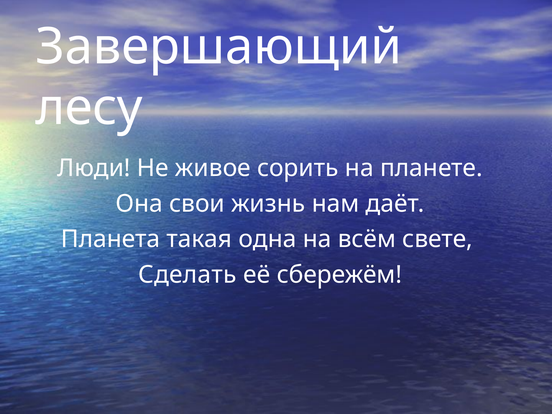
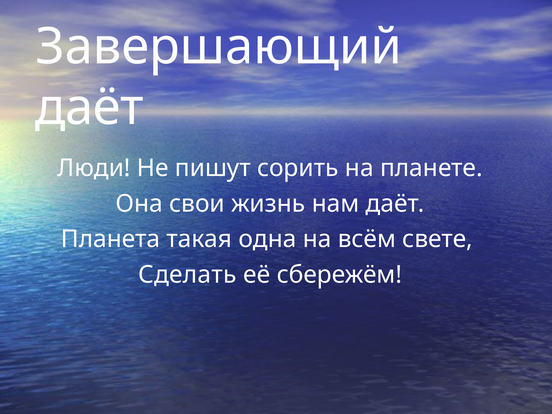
лесу at (89, 107): лесу -> даёт
живое: живое -> пишут
